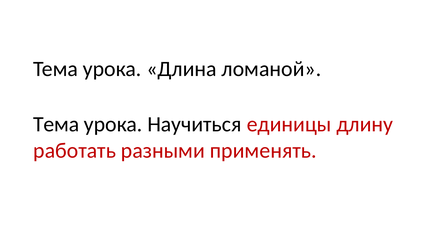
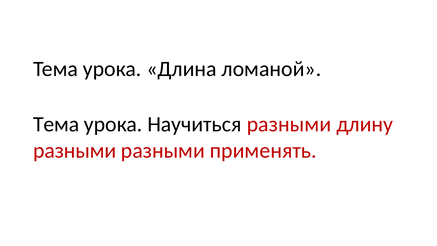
Научиться единицы: единицы -> разными
работать at (75, 150): работать -> разными
